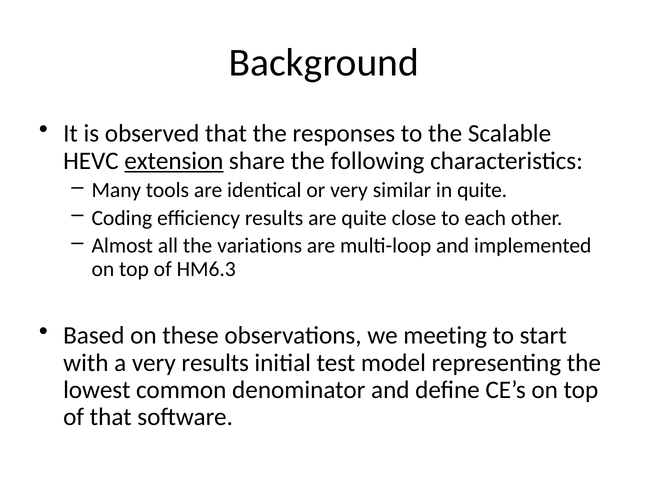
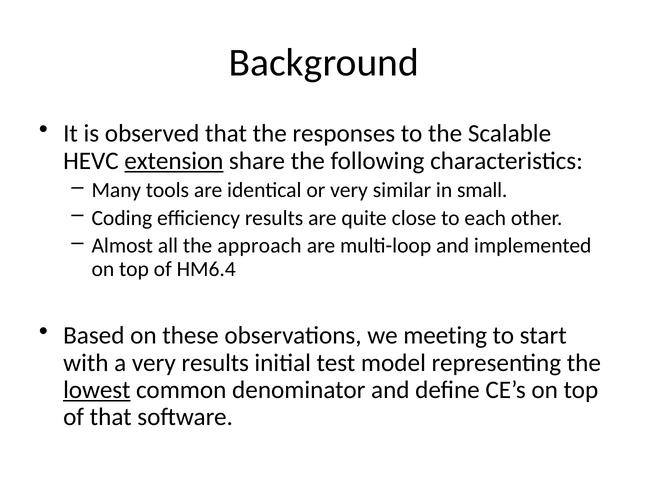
in quite: quite -> small
variations: variations -> approach
HM6.3: HM6.3 -> HM6.4
lowest underline: none -> present
